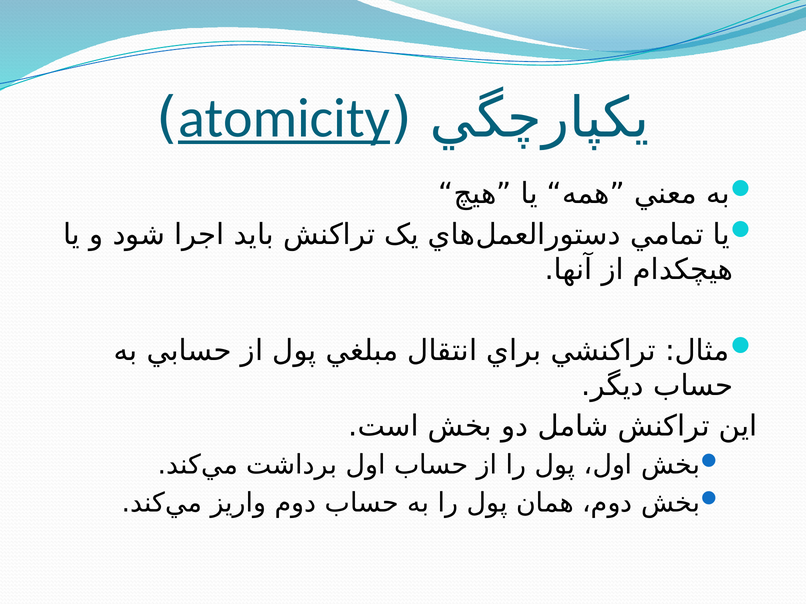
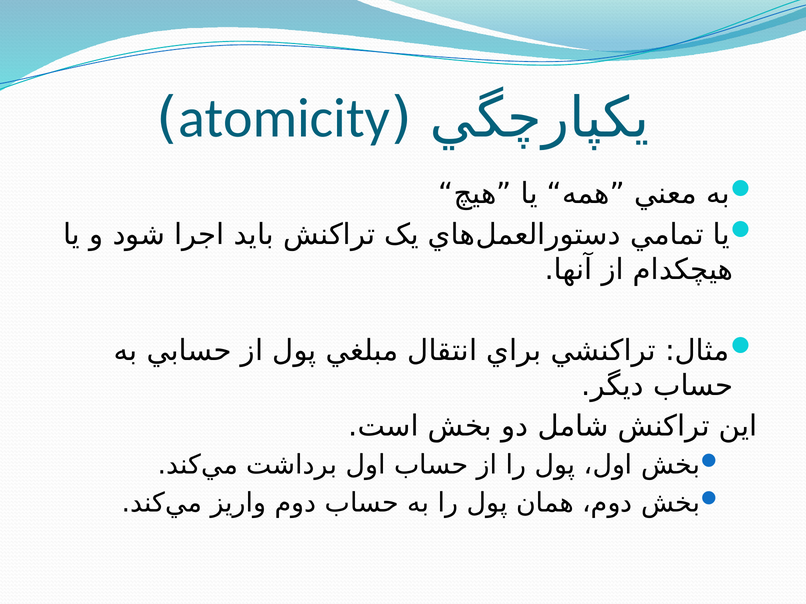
atomicity underline: present -> none
